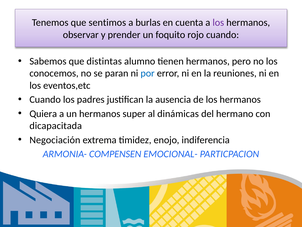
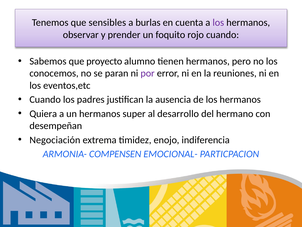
sentimos: sentimos -> sensibles
distintas: distintas -> proyecto
por colour: blue -> purple
dinámicas: dinámicas -> desarrollo
dicapacitada: dicapacitada -> desempeñan
